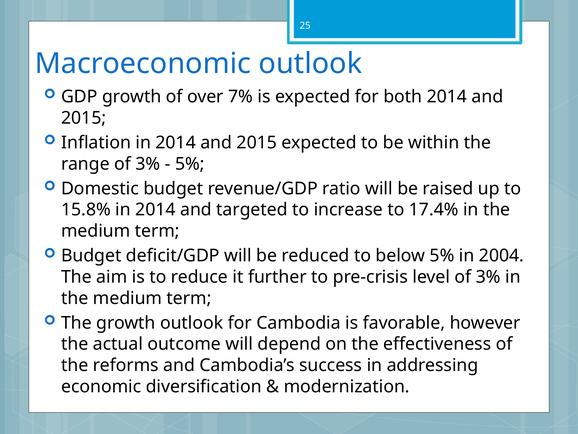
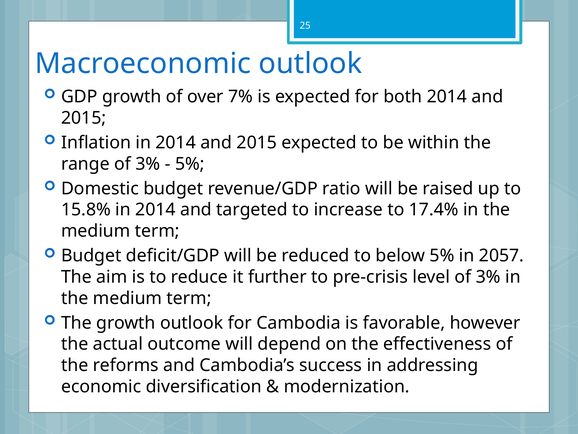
2004: 2004 -> 2057
